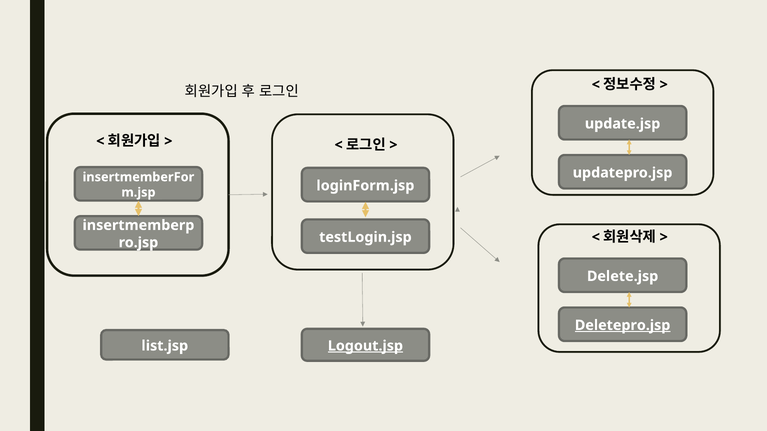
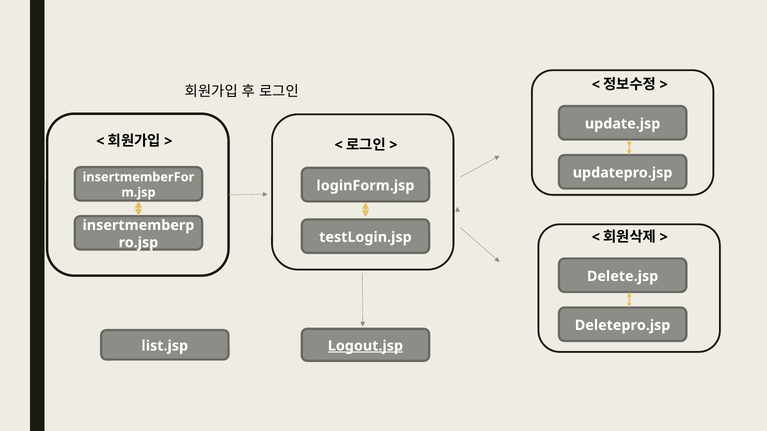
Deletepro.jsp underline: present -> none
